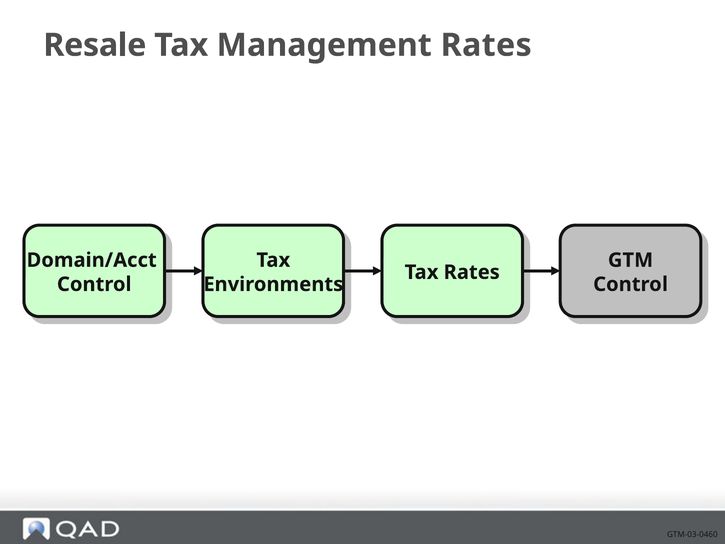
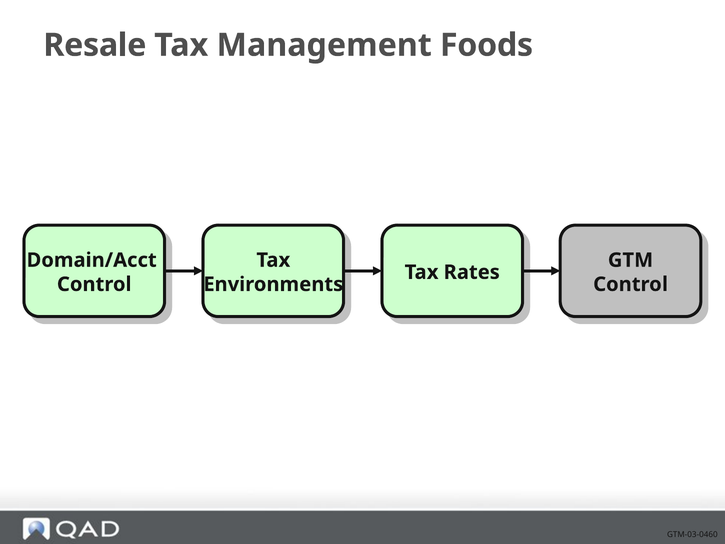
Management Rates: Rates -> Foods
